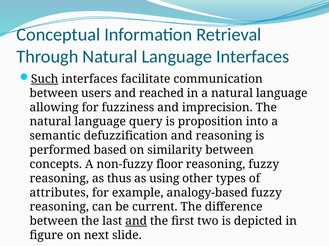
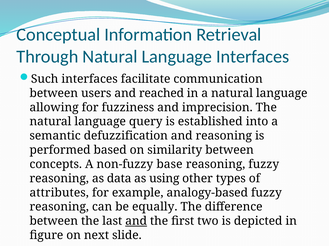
Such underline: present -> none
proposition: proposition -> established
floor: floor -> base
thus: thus -> data
current: current -> equally
